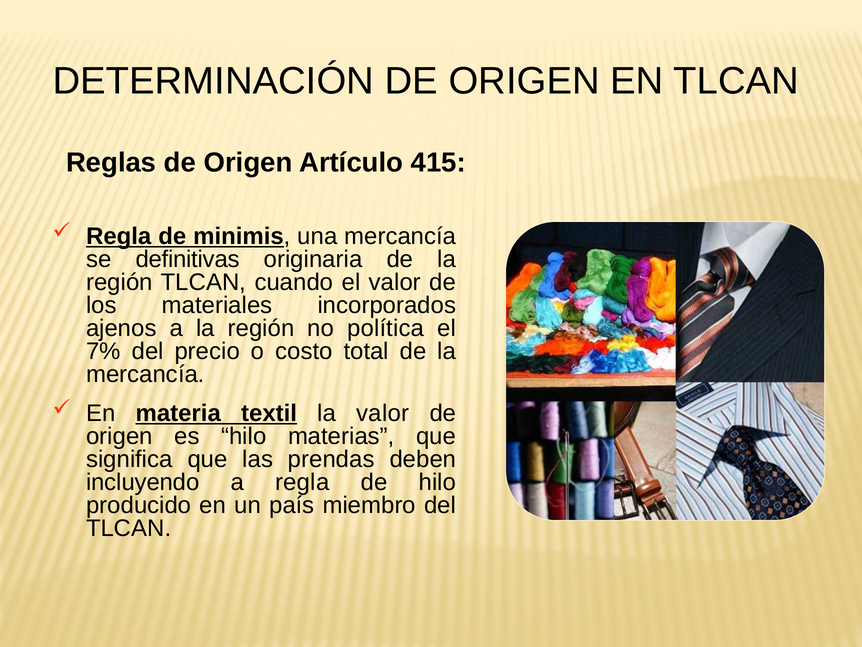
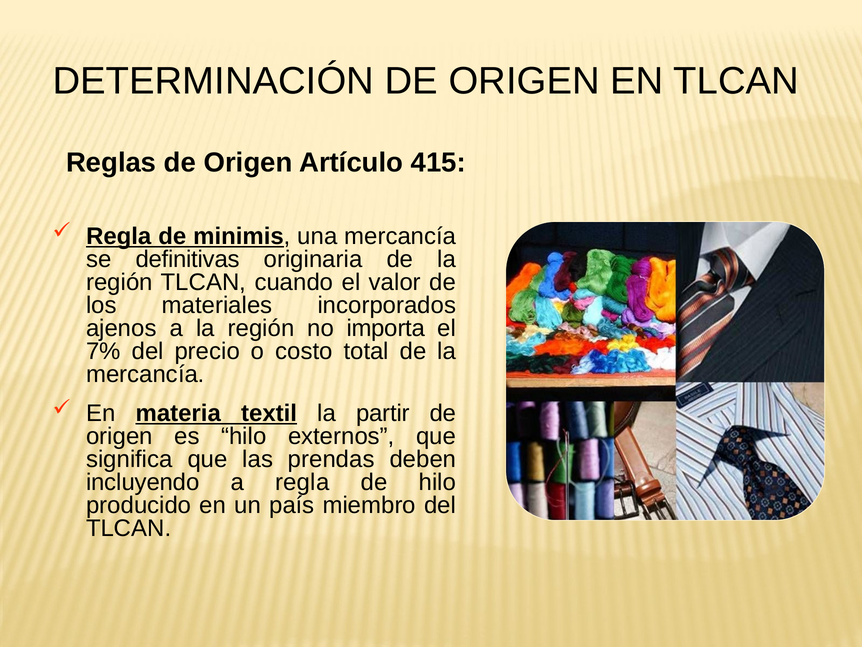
política: política -> importa
la valor: valor -> partir
materias: materias -> externos
